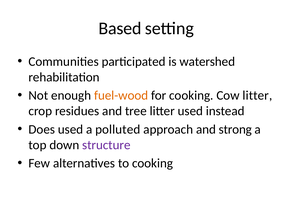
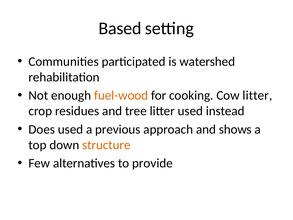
polluted: polluted -> previous
strong: strong -> shows
structure colour: purple -> orange
to cooking: cooking -> provide
